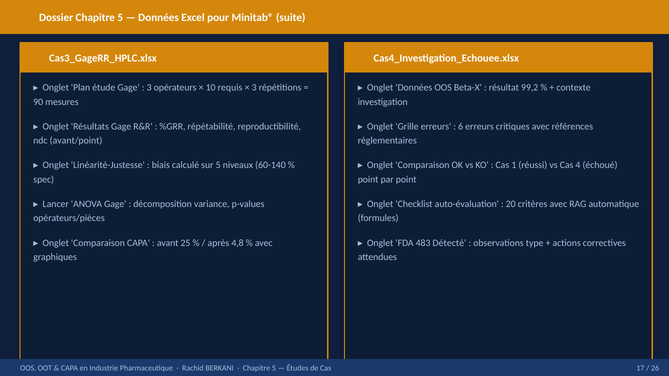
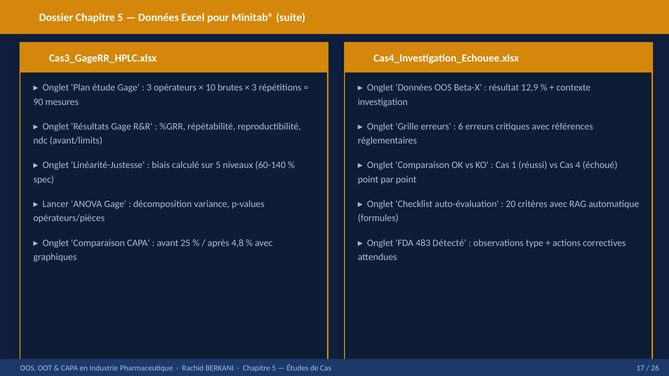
requis: requis -> brutes
99,2: 99,2 -> 12,9
avant/point: avant/point -> avant/limits
